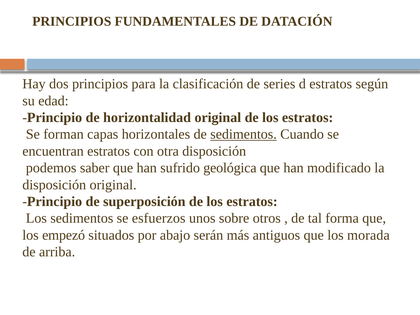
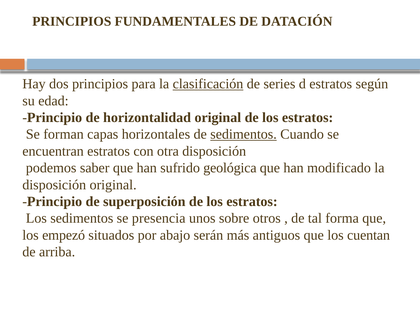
clasificación underline: none -> present
esfuerzos: esfuerzos -> presencia
morada: morada -> cuentan
